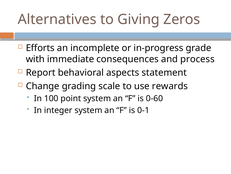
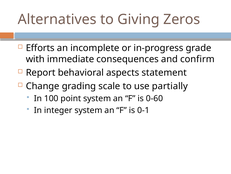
process: process -> confirm
rewards: rewards -> partially
